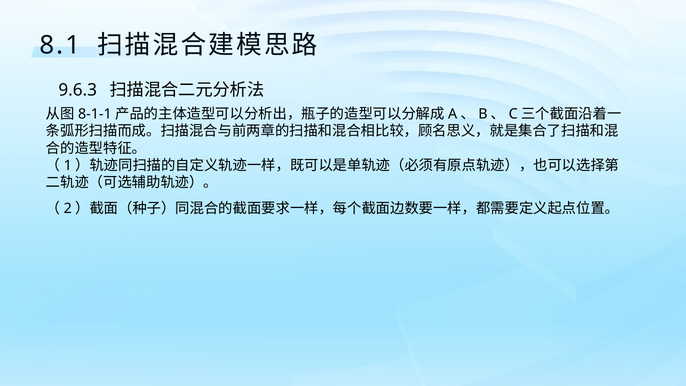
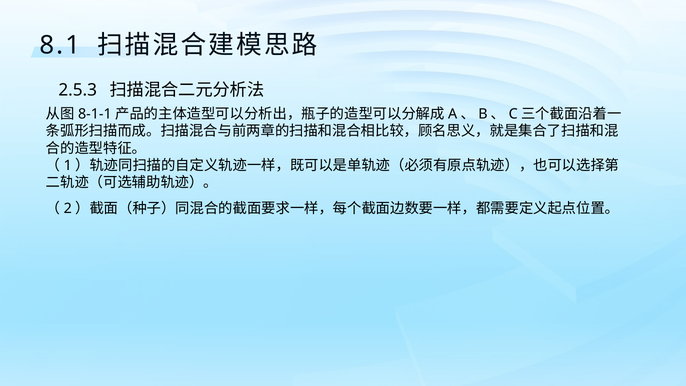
9.6.3: 9.6.3 -> 2.5.3
